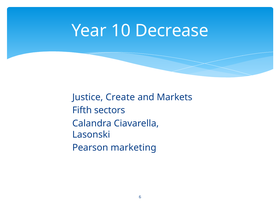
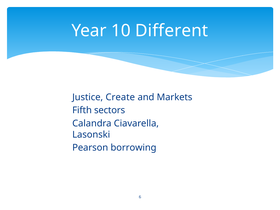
Decrease: Decrease -> Different
marketing: marketing -> borrowing
